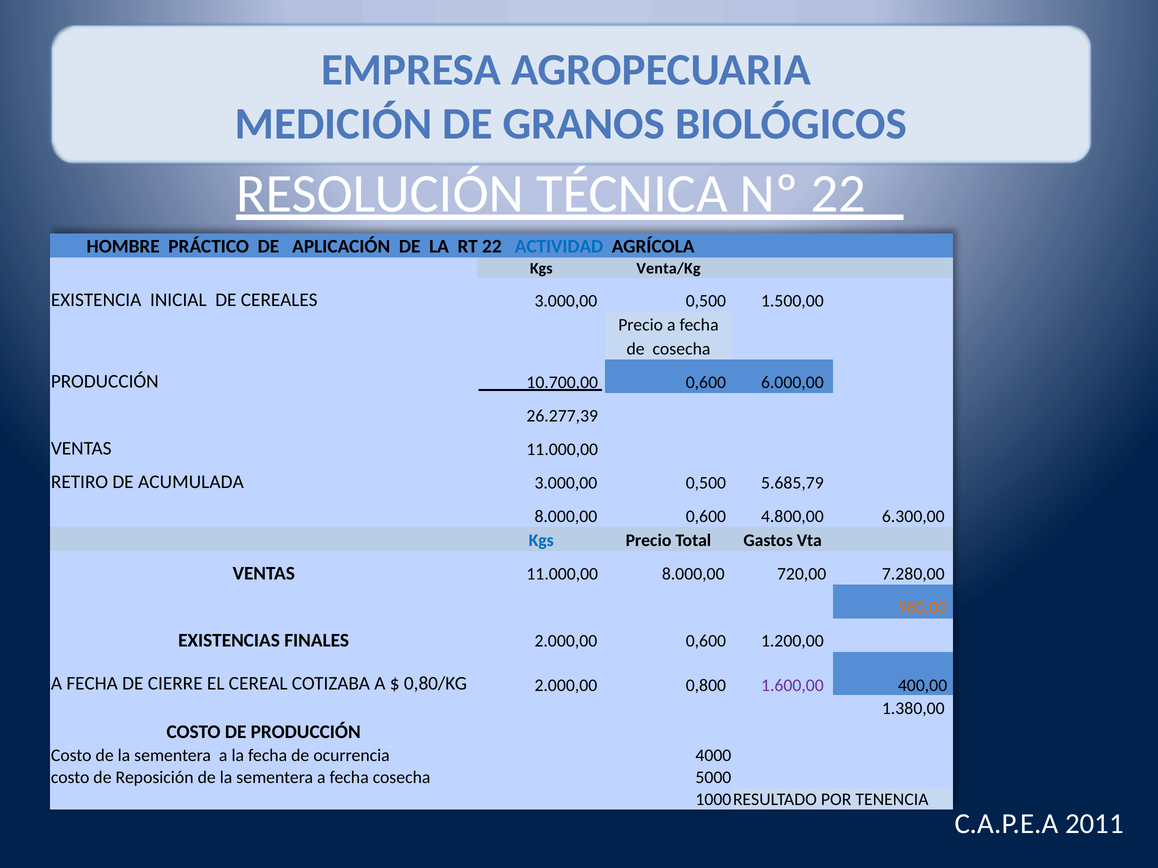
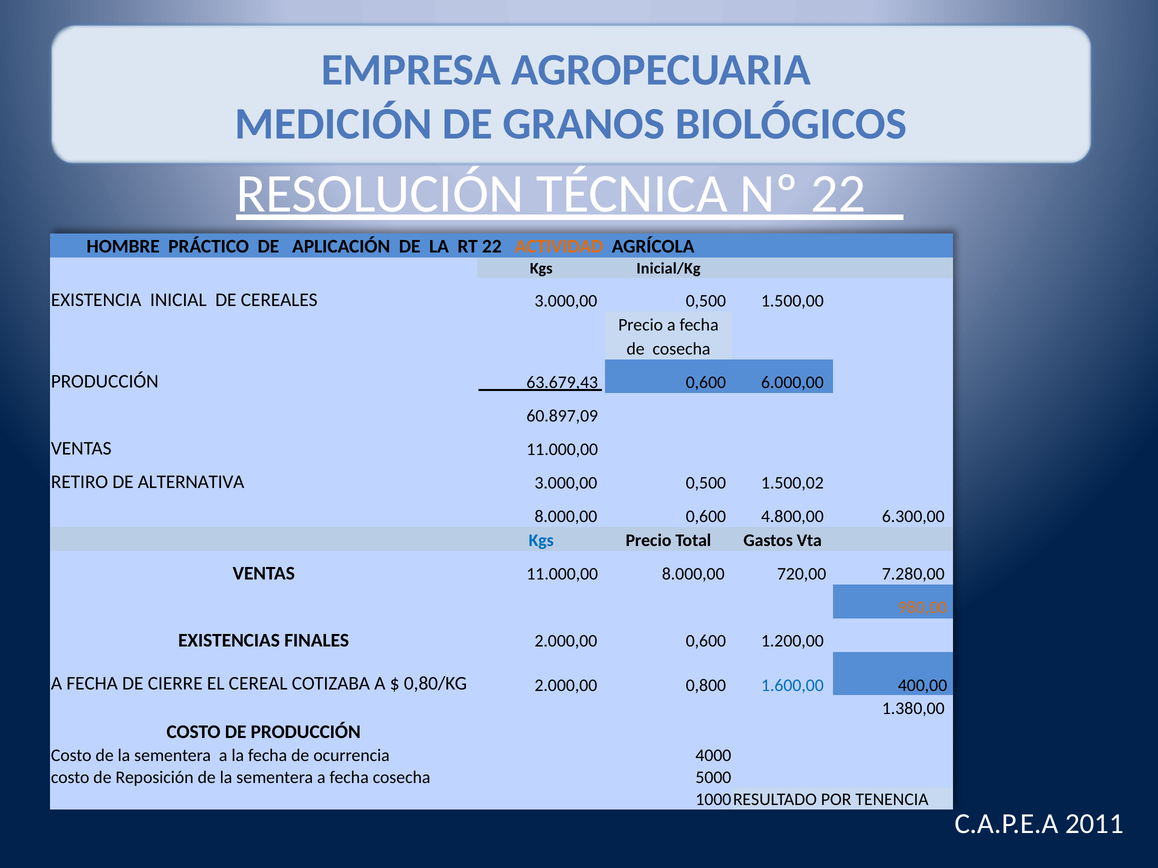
ACTIVIDAD colour: blue -> orange
Venta/Kg: Venta/Kg -> Inicial/Kg
10.700,00: 10.700,00 -> 63.679,43
26.277,39: 26.277,39 -> 60.897,09
ACUMULADA: ACUMULADA -> ALTERNATIVA
5.685,79: 5.685,79 -> 1.500,02
1.600,00 colour: purple -> blue
